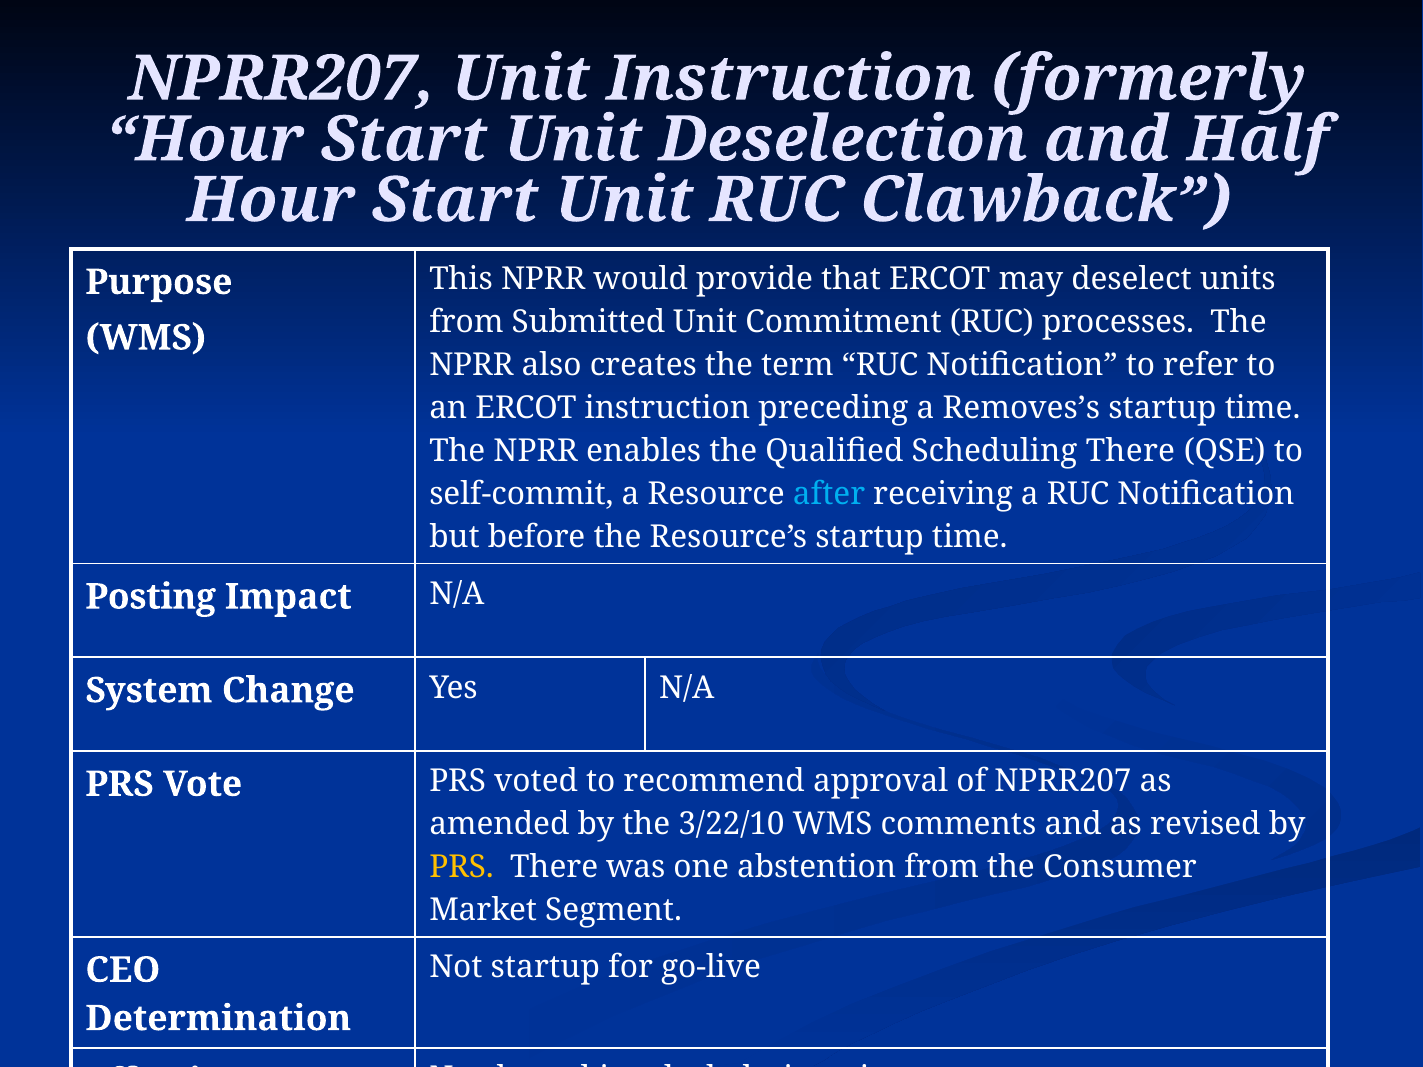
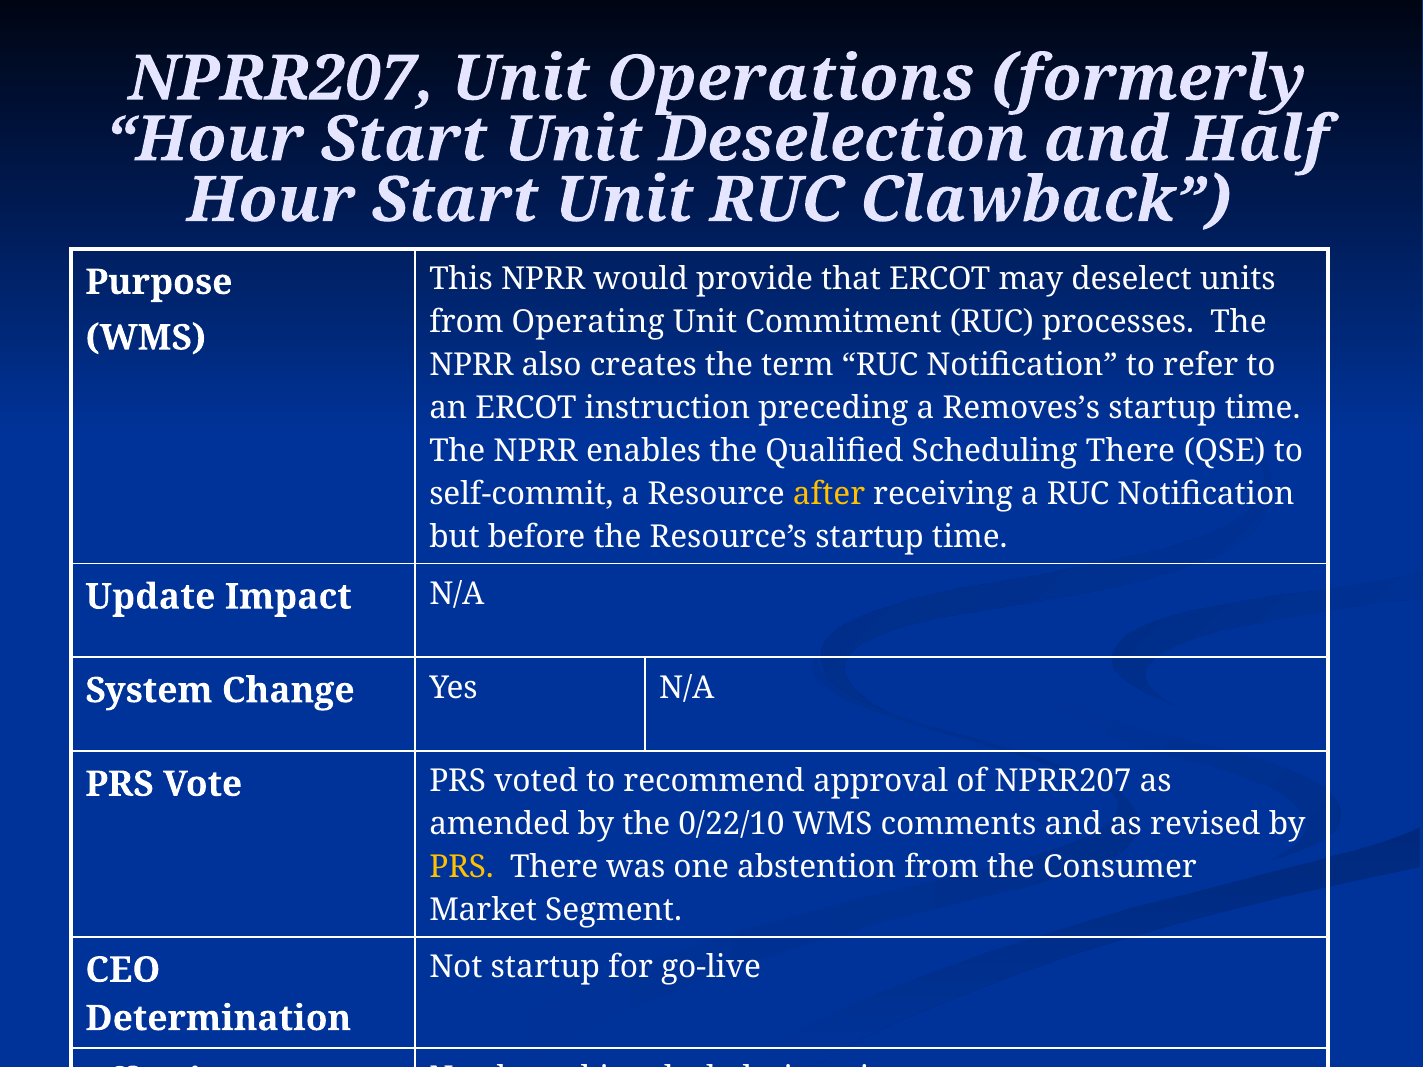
Unit Instruction: Instruction -> Operations
Submitted: Submitted -> Operating
after colour: light blue -> yellow
Posting: Posting -> Update
3/22/10: 3/22/10 -> 0/22/10
